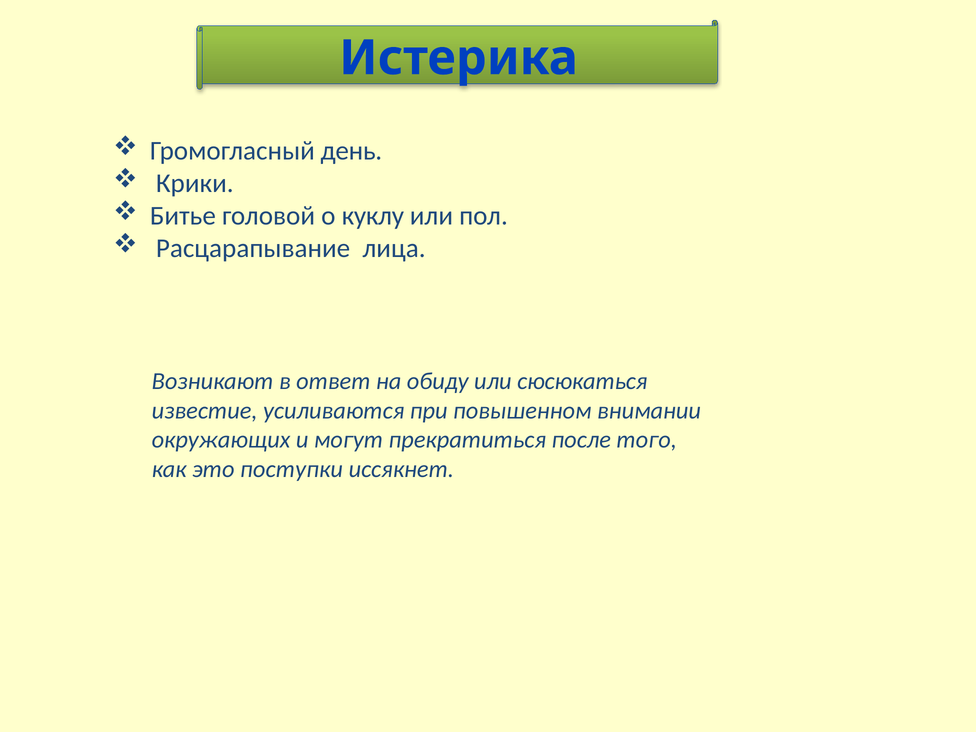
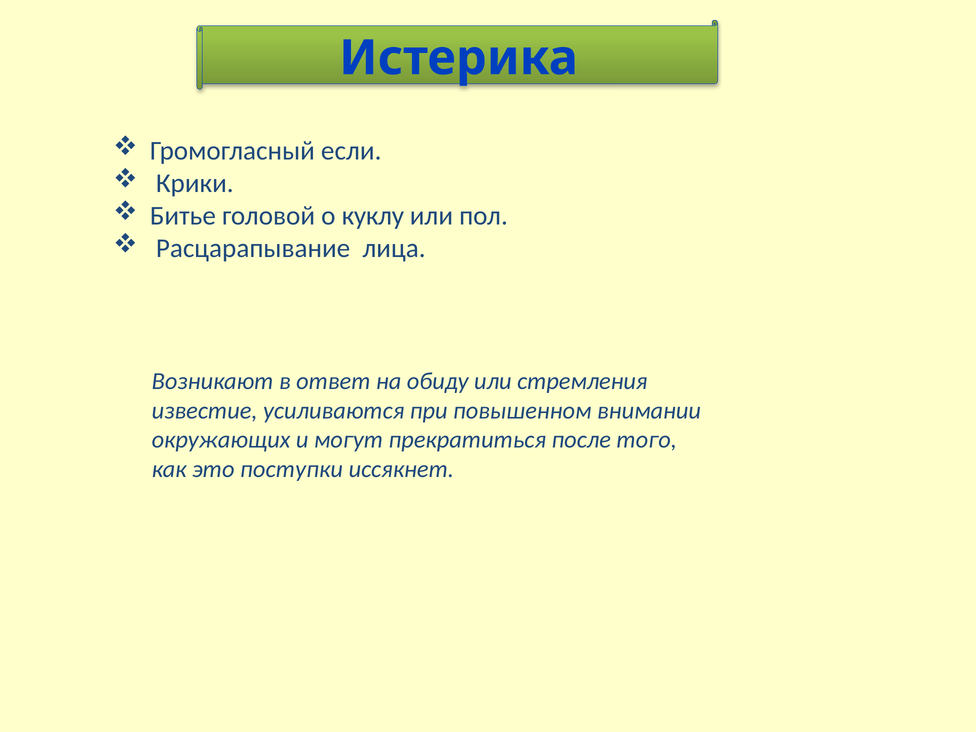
день: день -> если
сюсюкаться: сюсюкаться -> стремления
